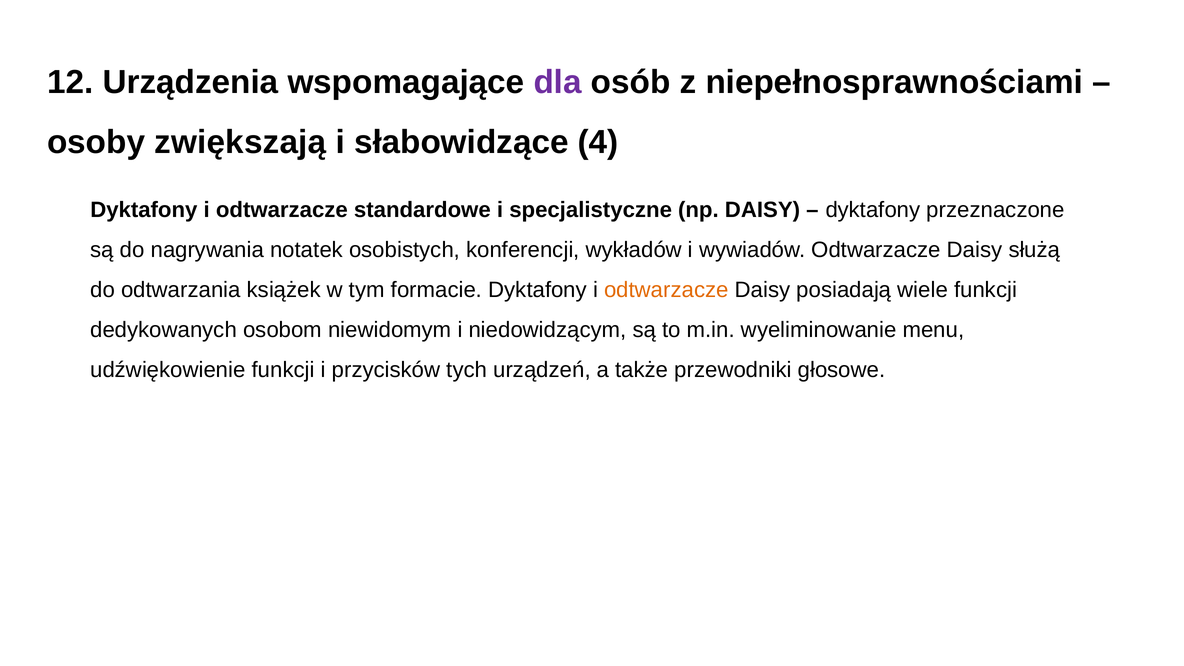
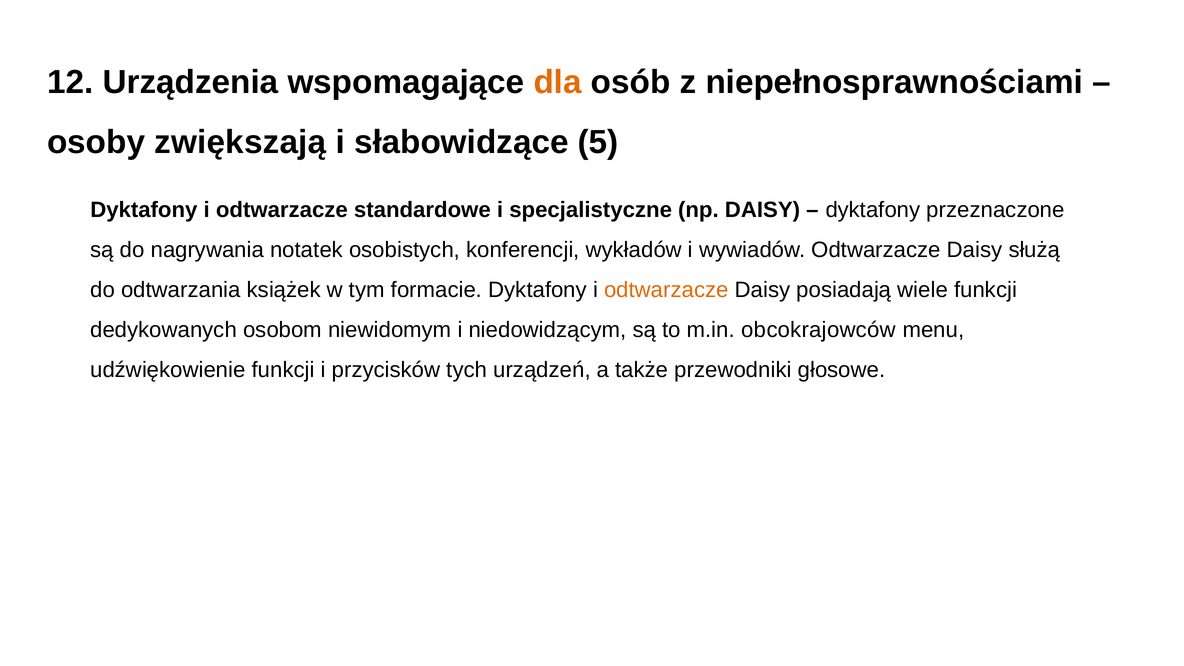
dla colour: purple -> orange
4: 4 -> 5
wyeliminowanie: wyeliminowanie -> obcokrajowców
